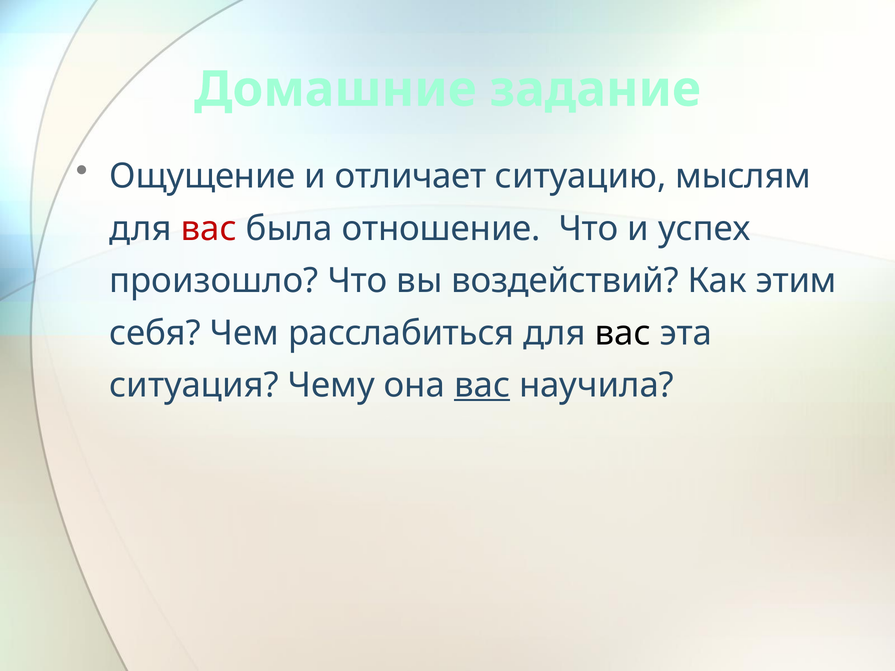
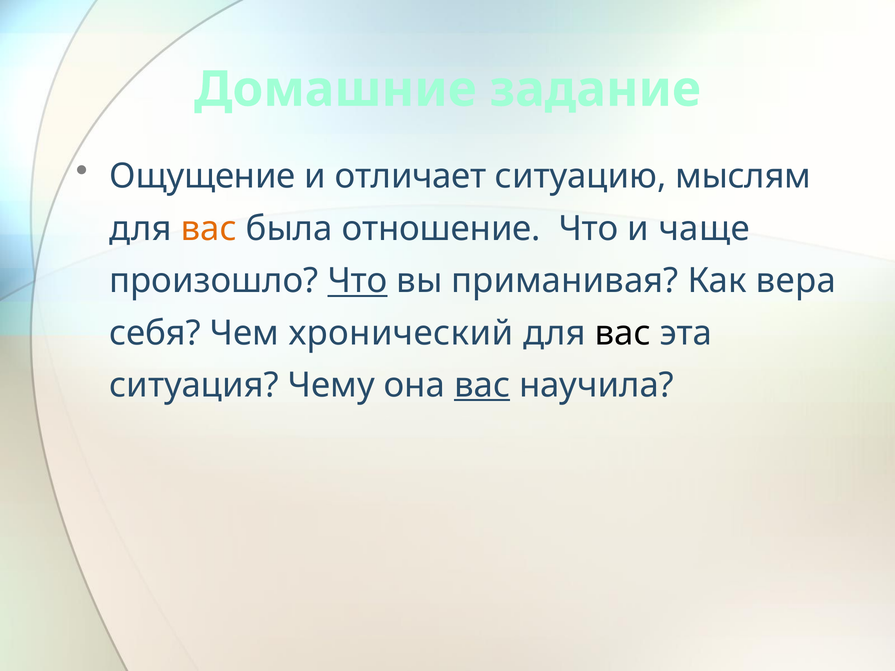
вас at (209, 229) colour: red -> orange
успех: успех -> чаще
Что at (358, 281) underline: none -> present
воздействий: воздействий -> приманивая
этим: этим -> вера
расслабиться: расслабиться -> хронический
